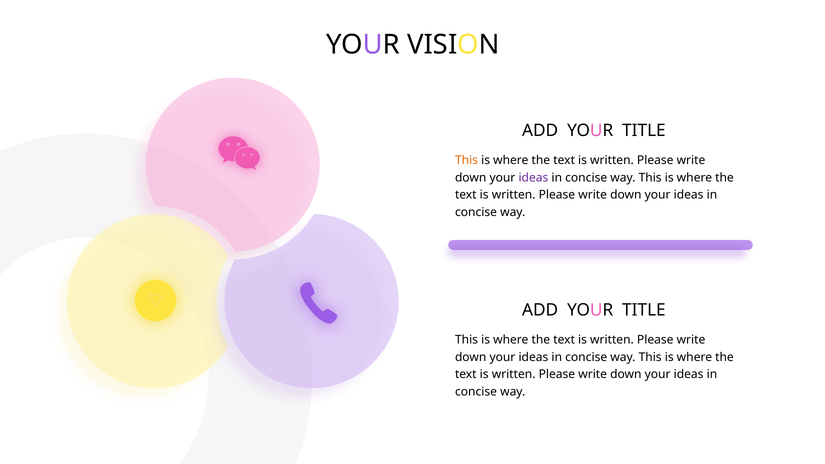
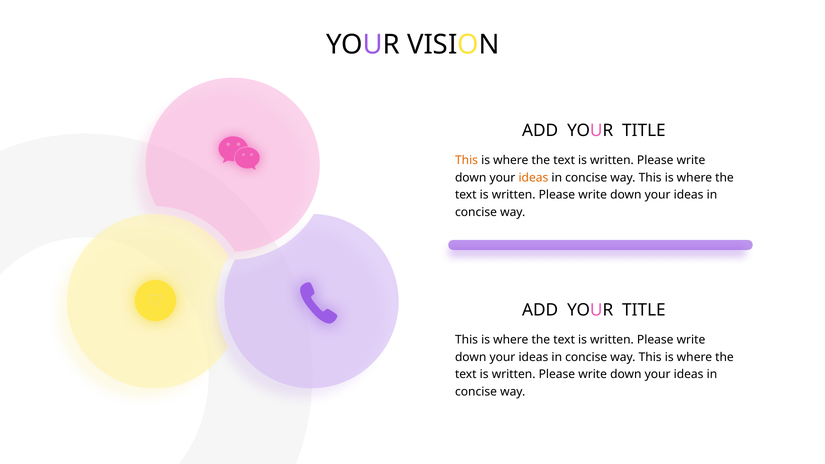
ideas at (533, 178) colour: purple -> orange
